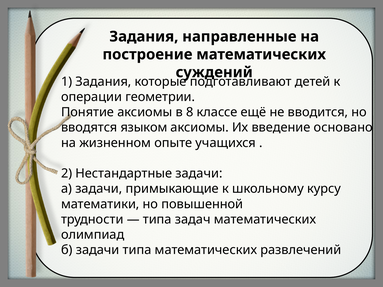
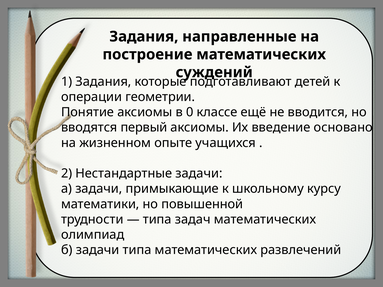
8: 8 -> 0
языком: языком -> первый
